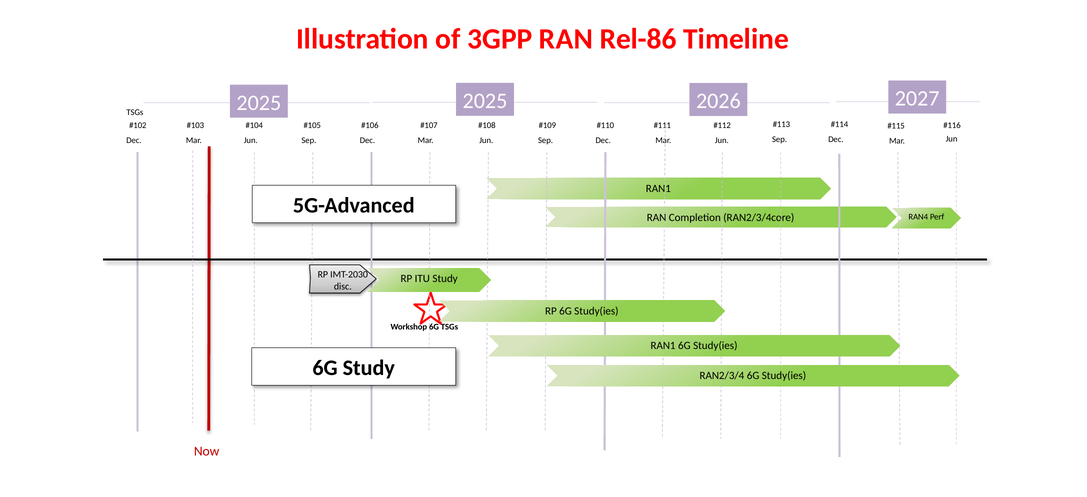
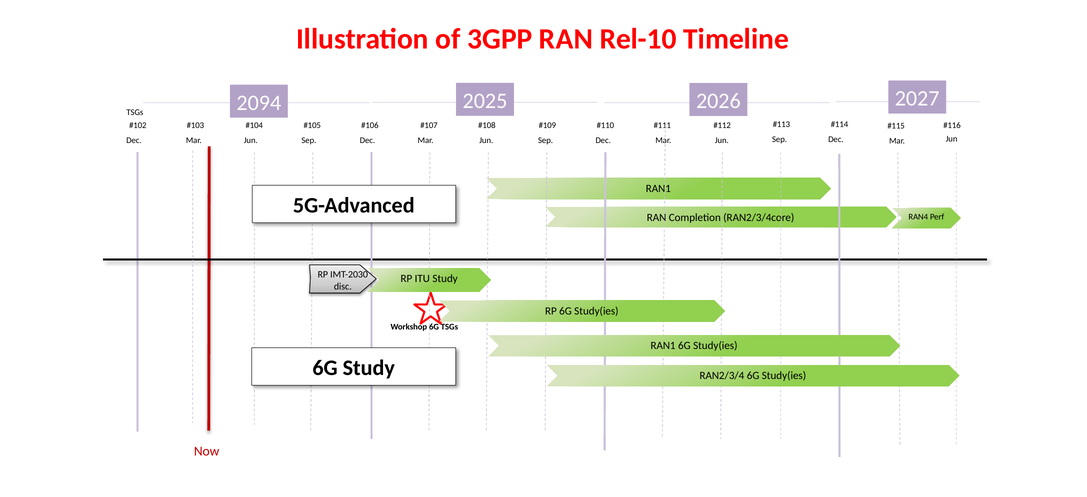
Rel-86: Rel-86 -> Rel-10
2025 at (259, 103): 2025 -> 2094
